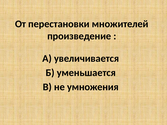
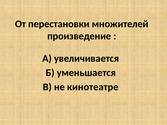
умножения: умножения -> кинотеатре
